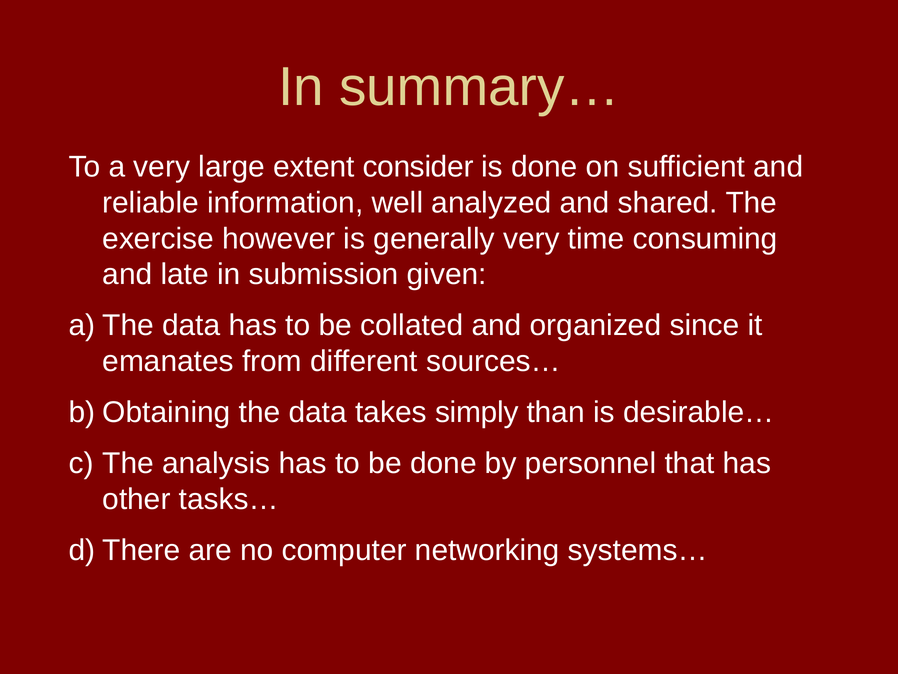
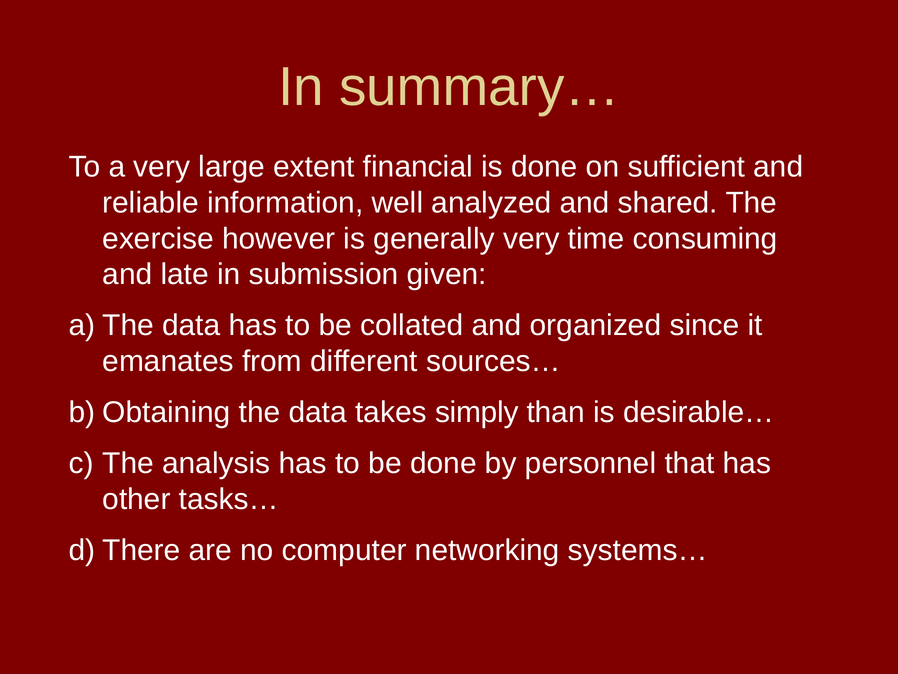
consider: consider -> financial
